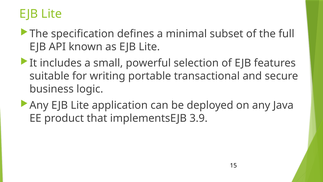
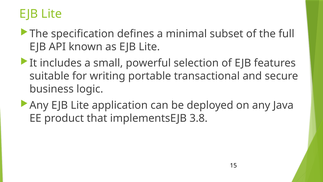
3.9: 3.9 -> 3.8
